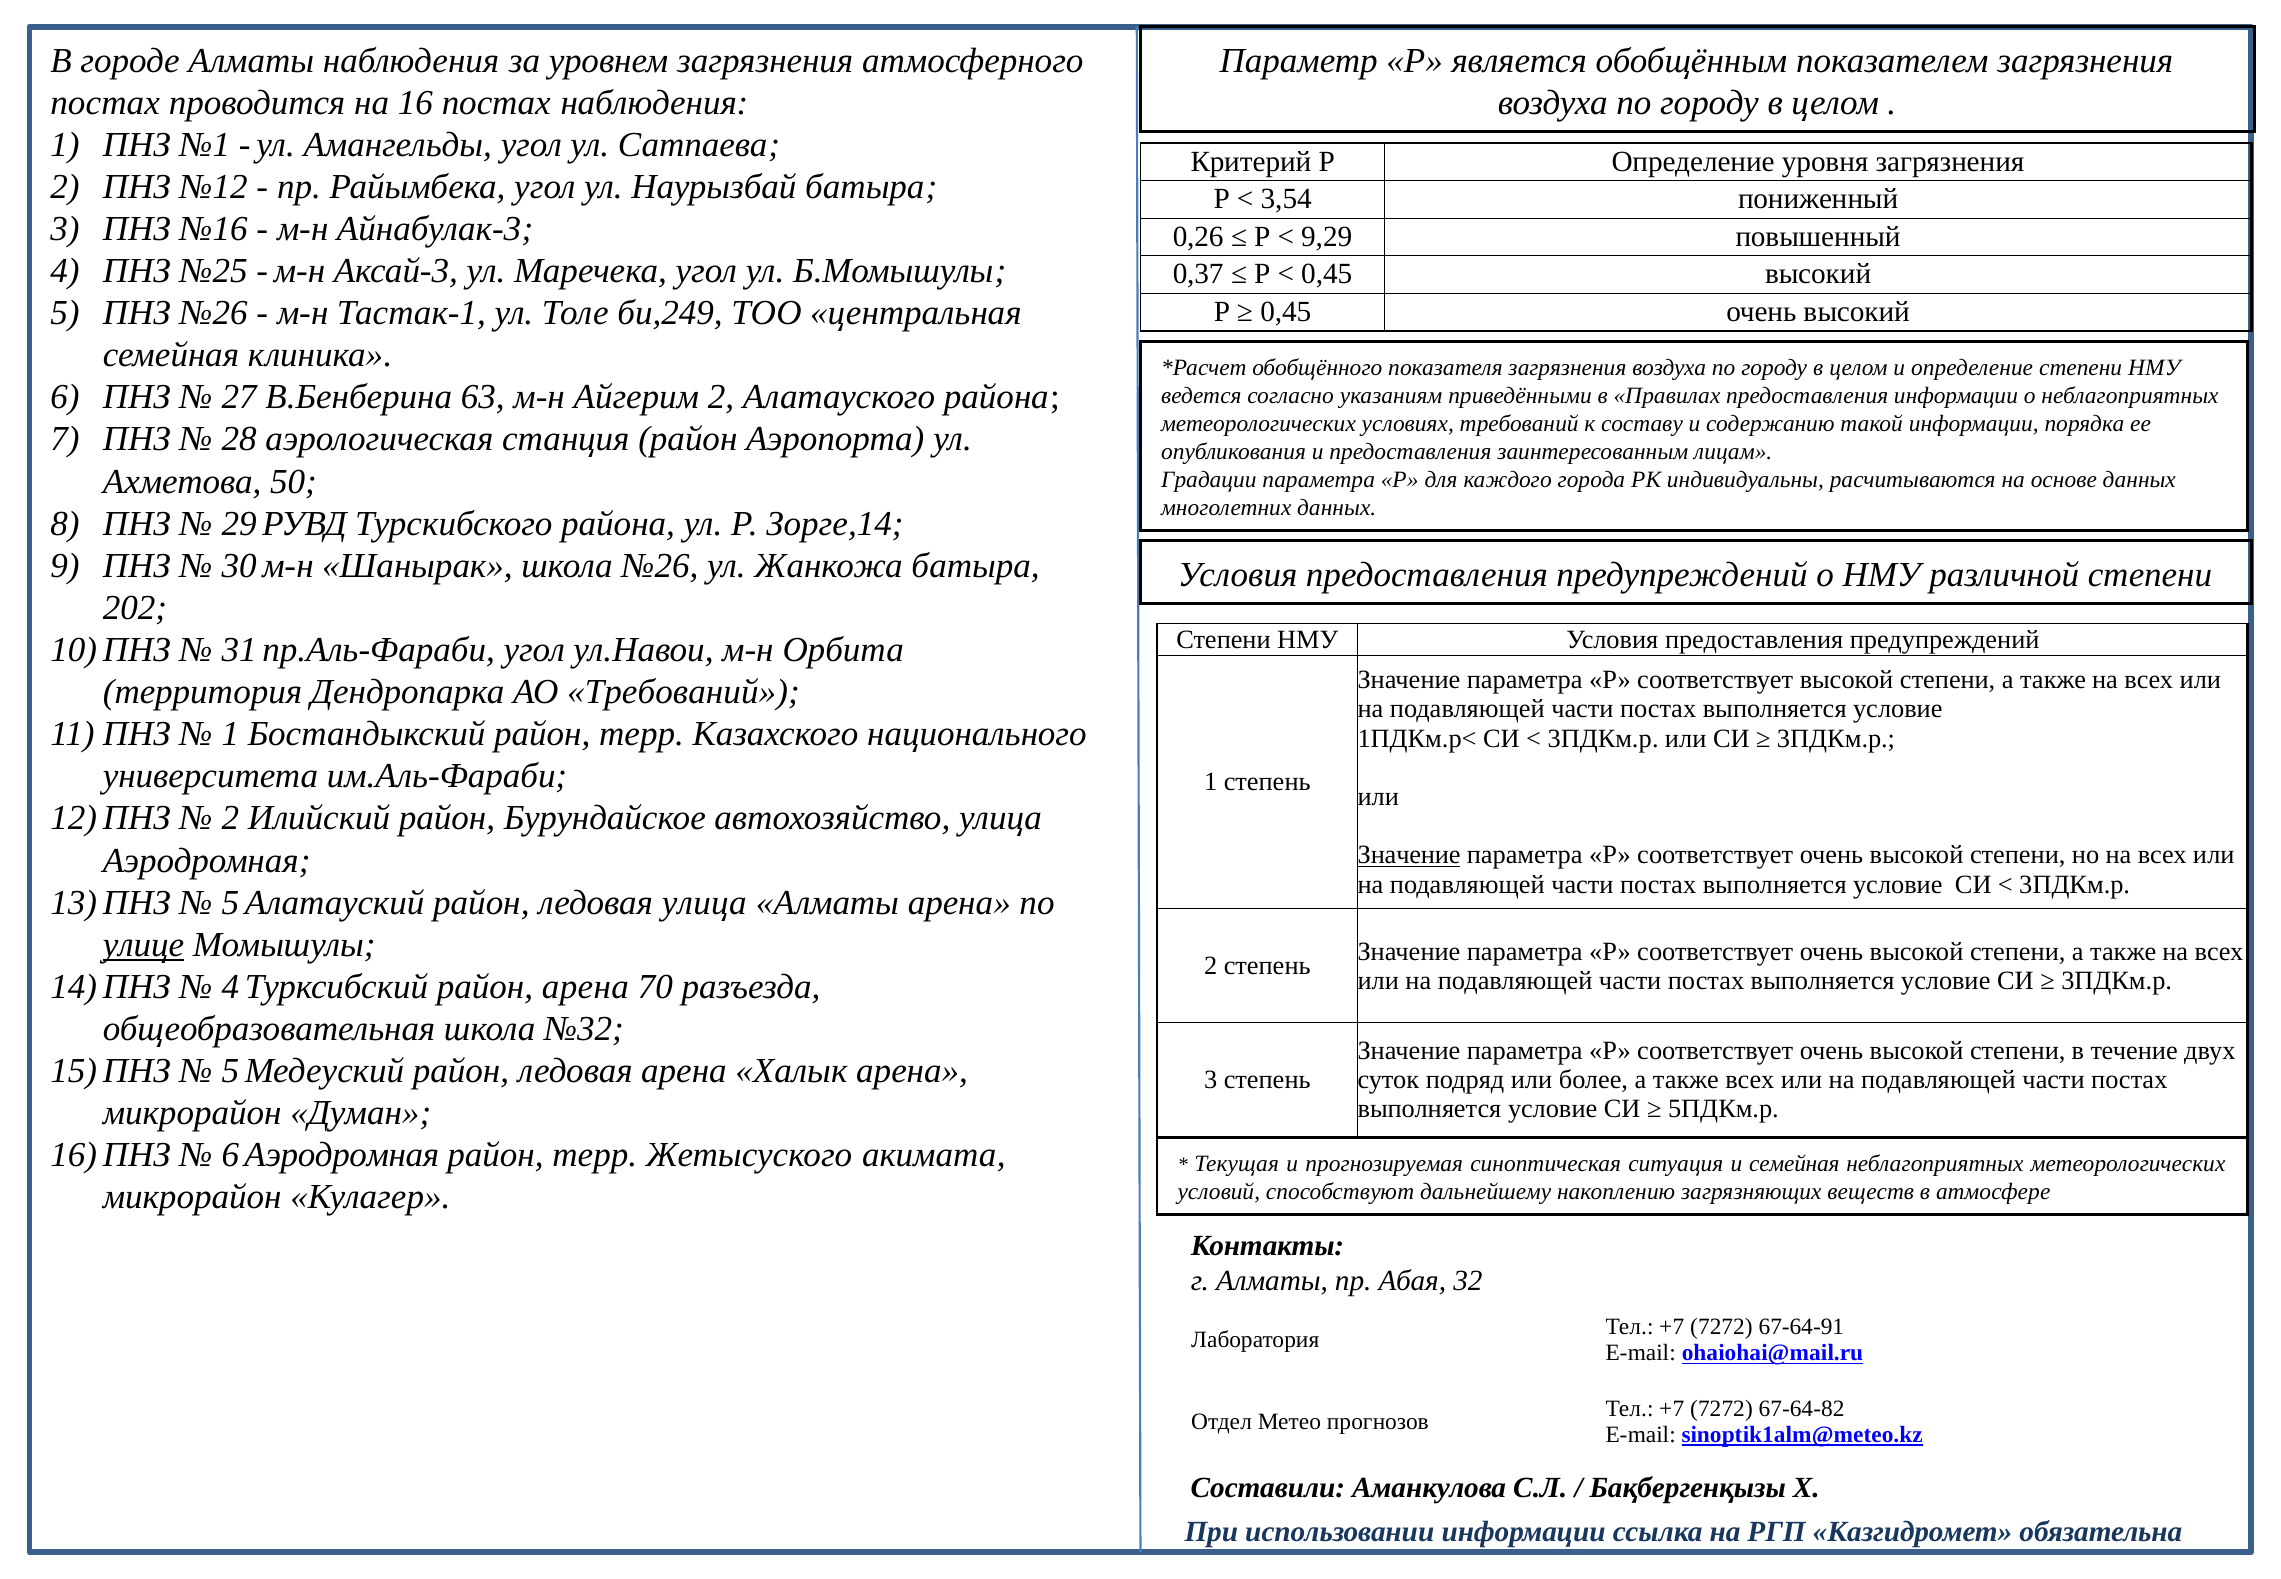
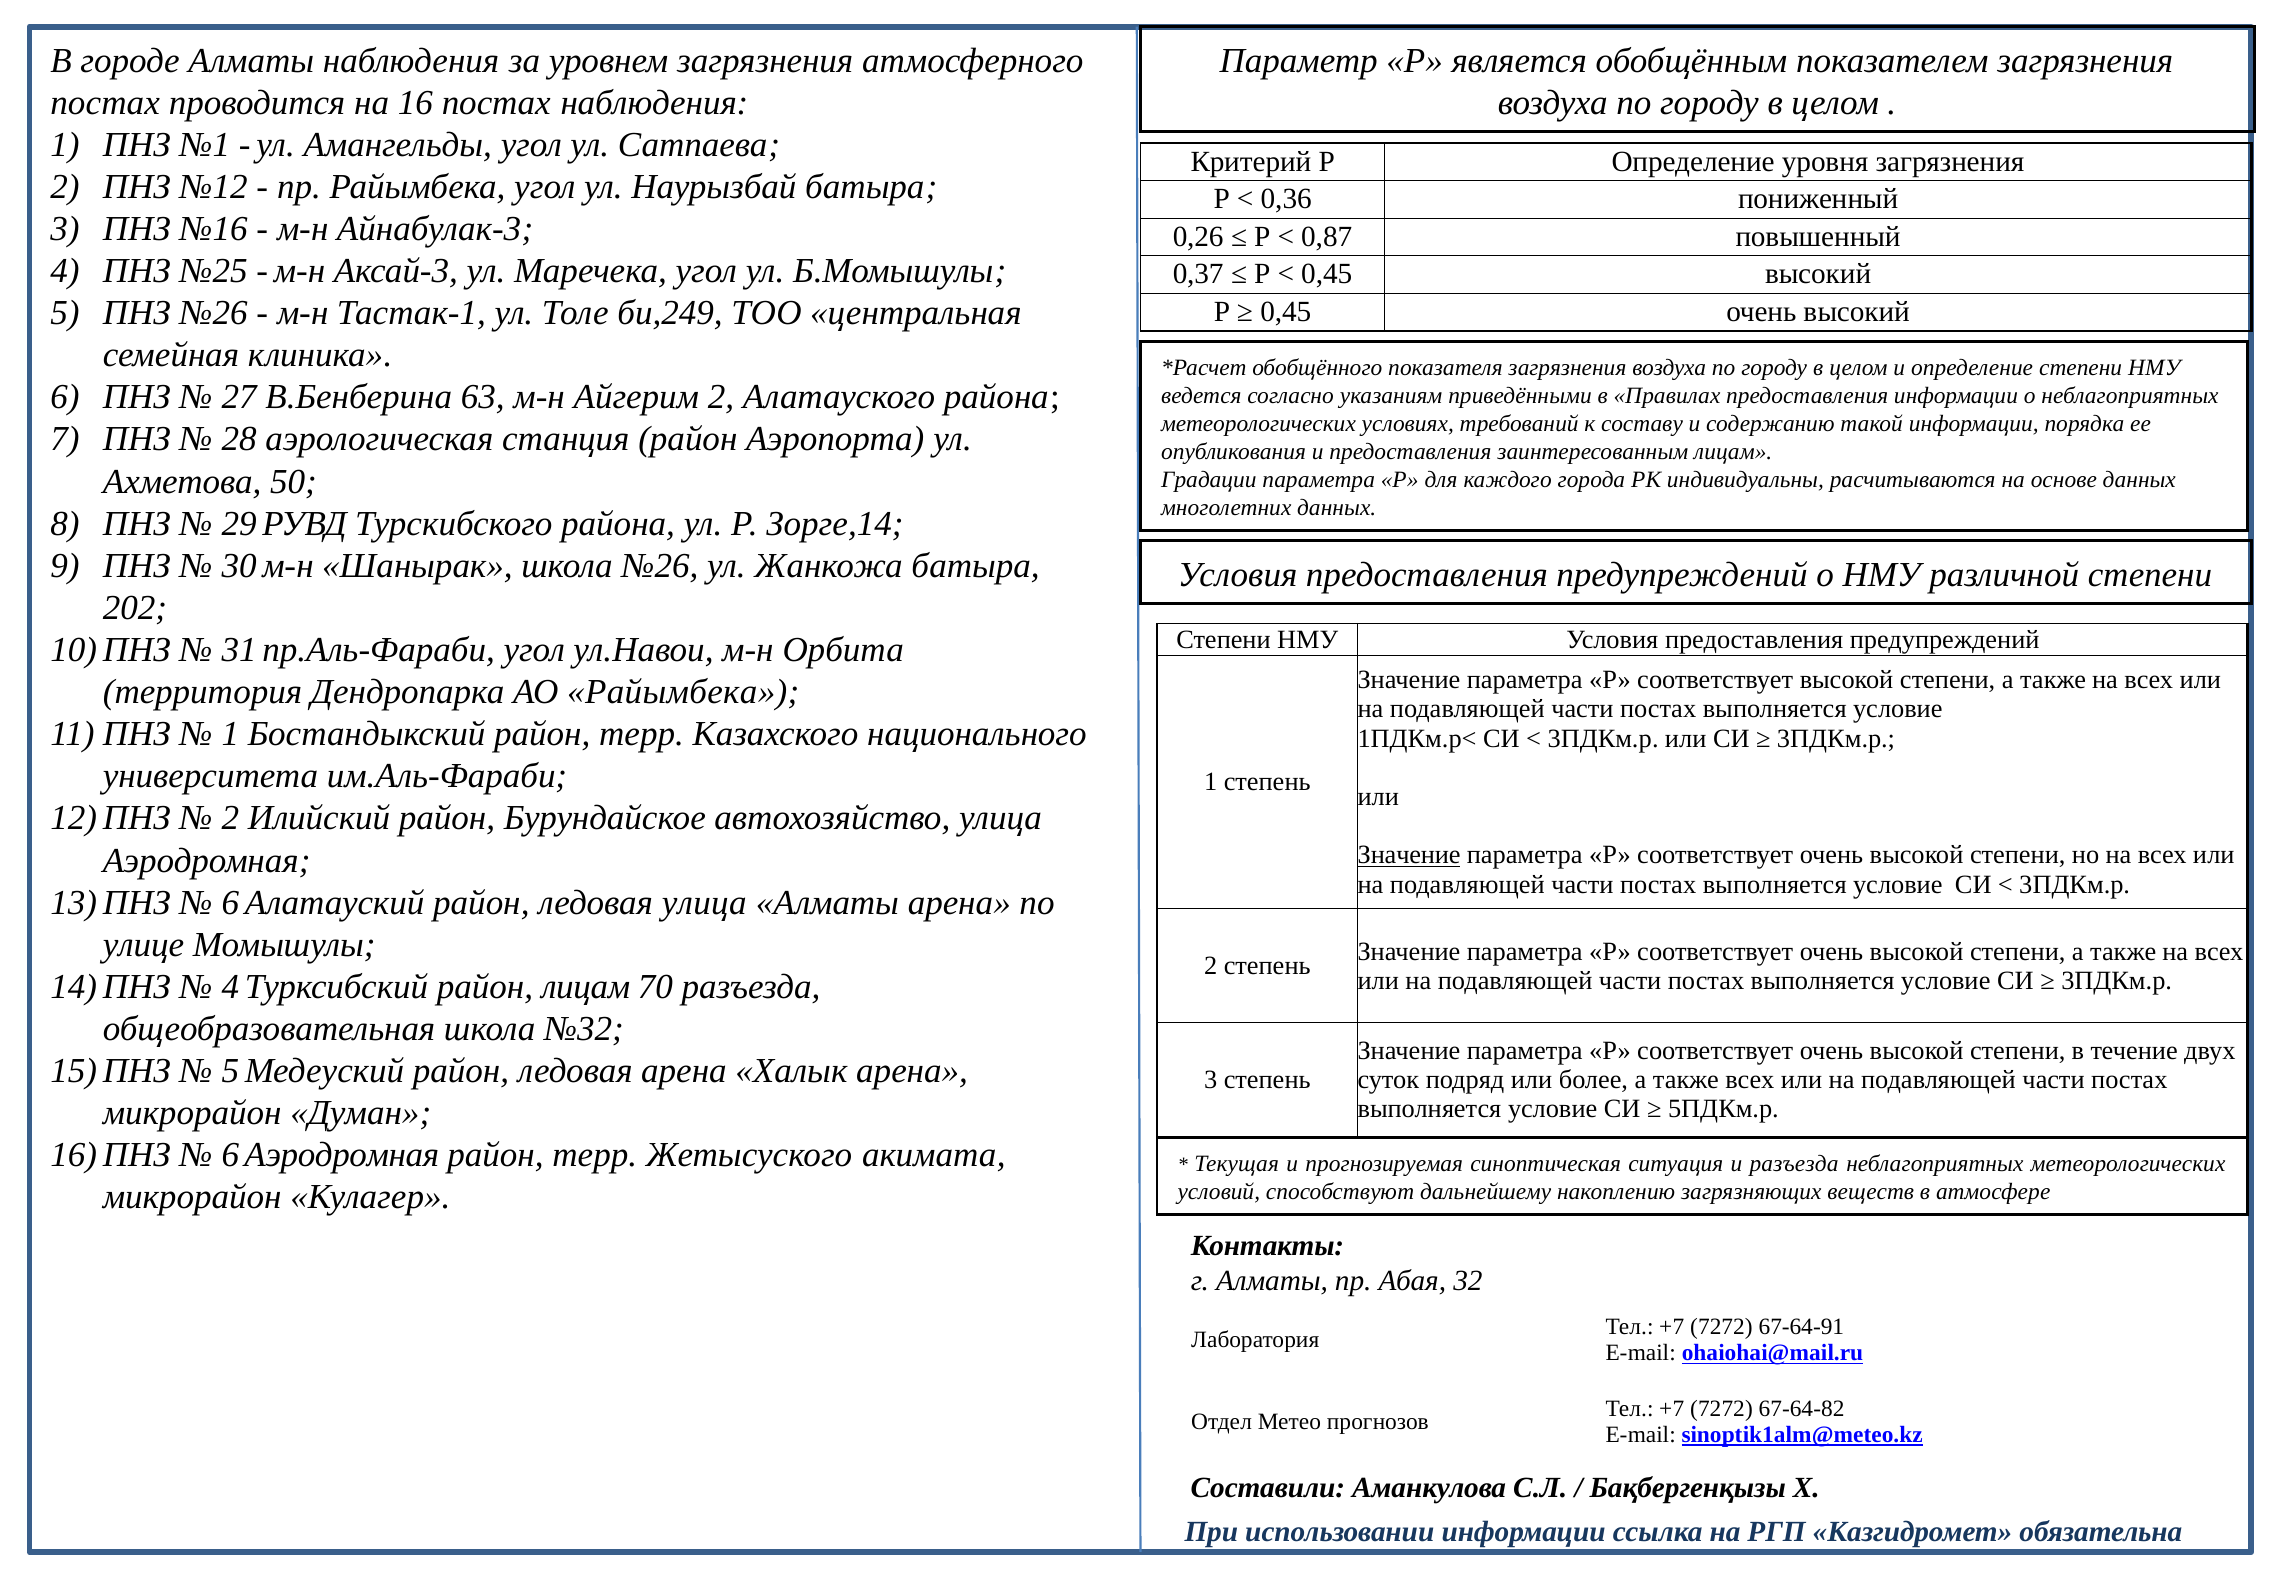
3,54: 3,54 -> 0,36
9,29: 9,29 -> 0,87
АО Требований: Требований -> Райымбека
5 at (230, 903): 5 -> 6
улице underline: present -> none
район арена: арена -> лицам
и семейная: семейная -> разъезда
